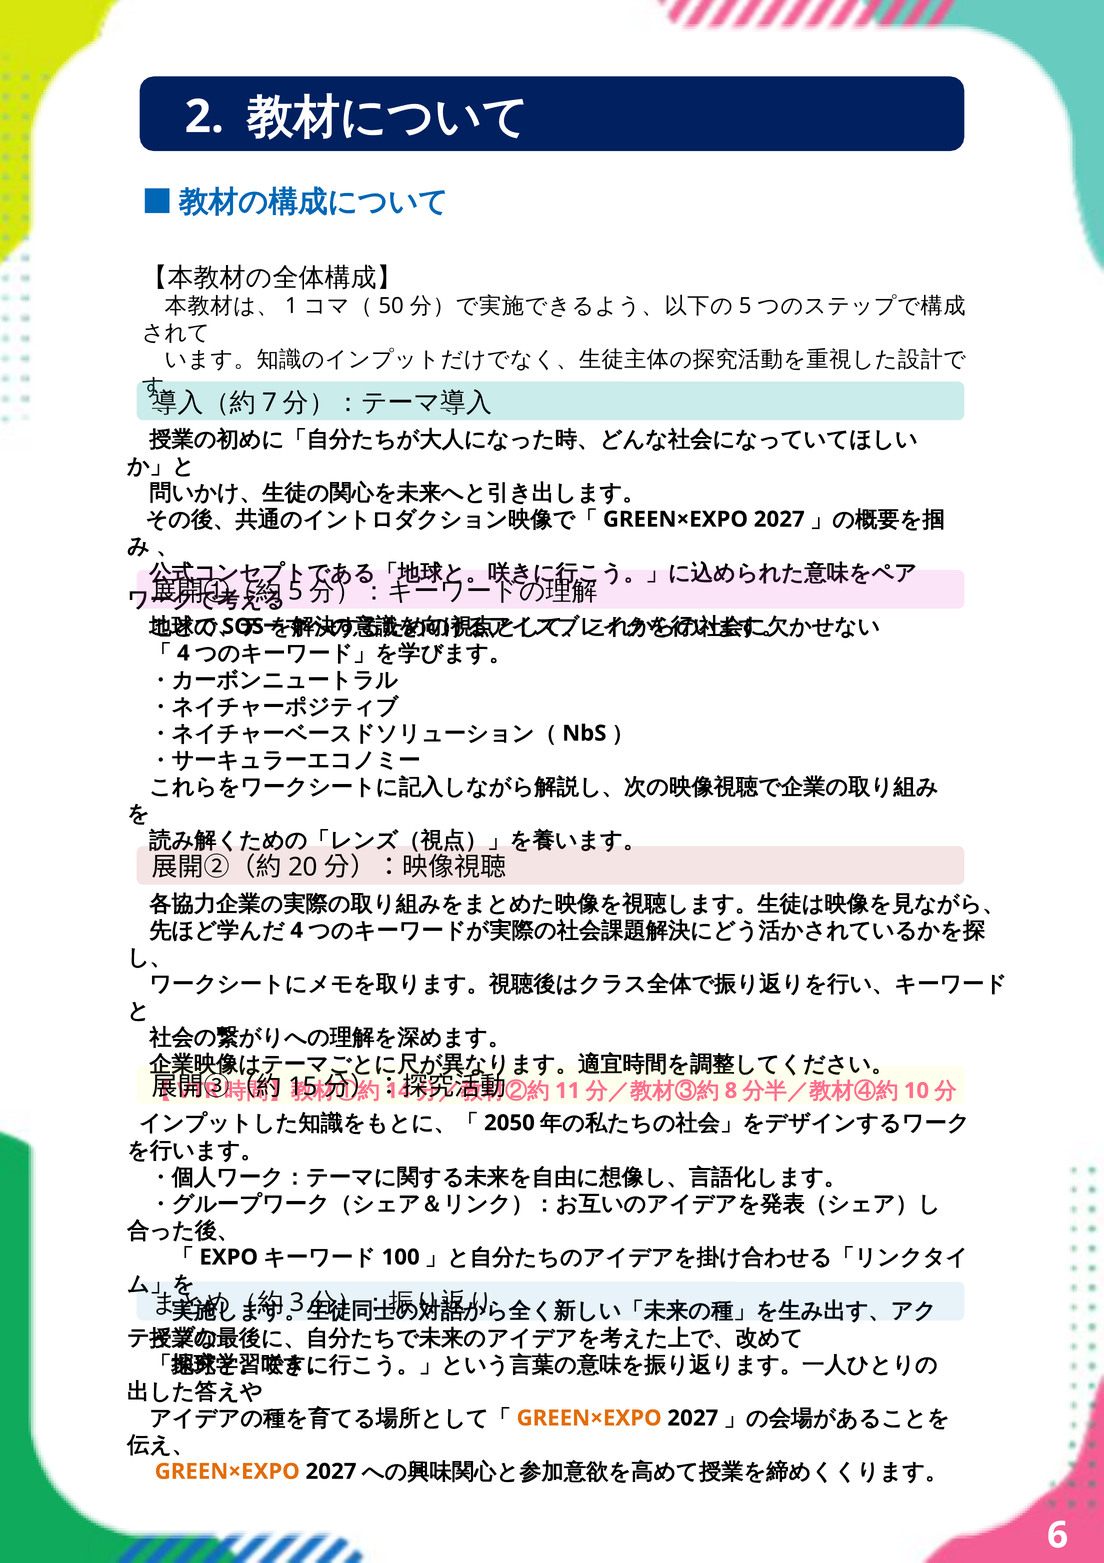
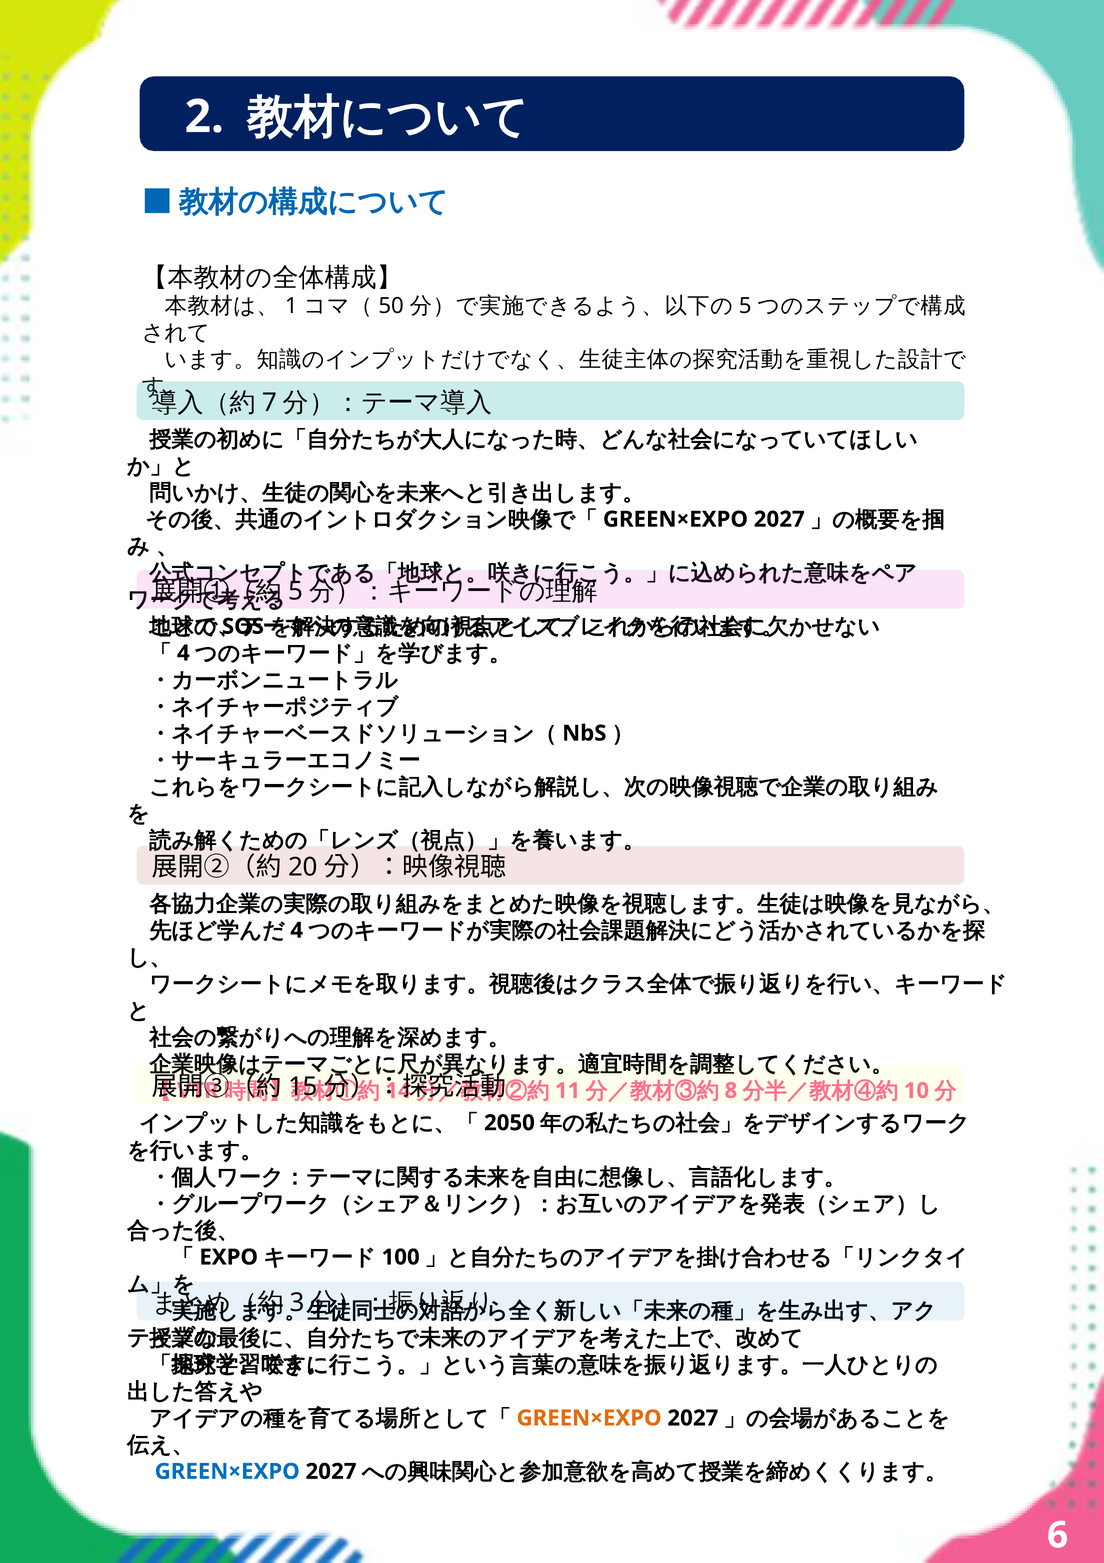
GREEN×EXPO at (227, 1472) colour: orange -> blue
